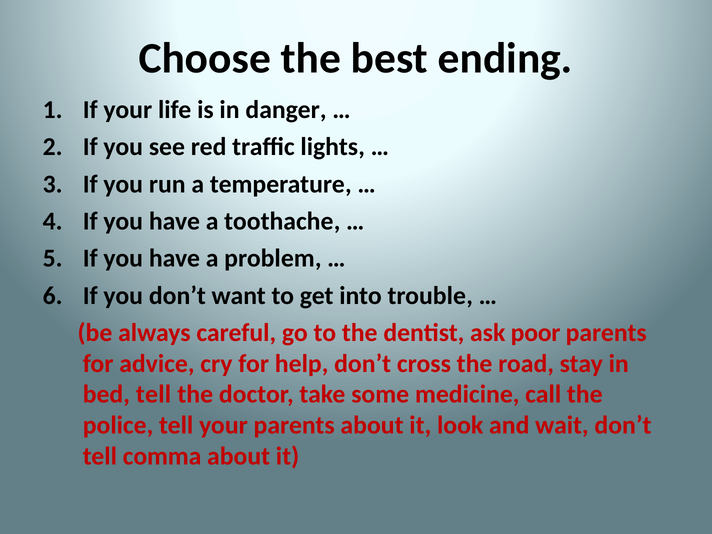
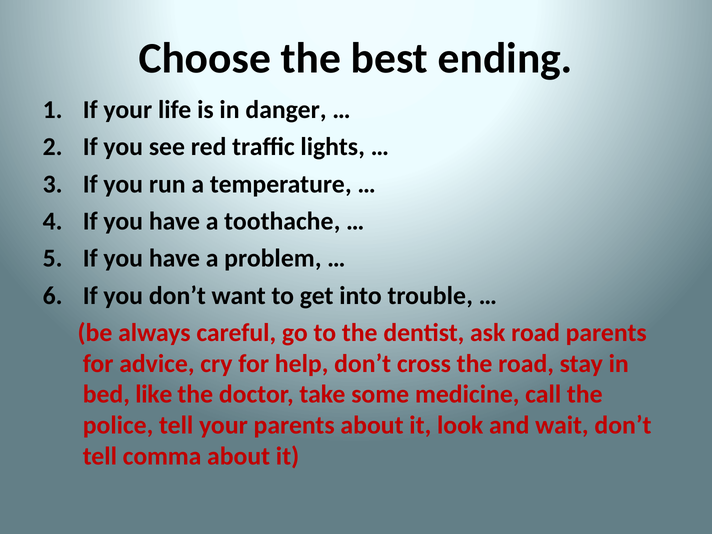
ask poor: poor -> road
bed tell: tell -> like
